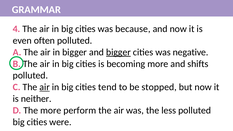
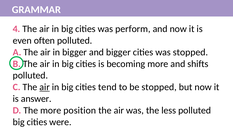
because: because -> perform
bigger at (118, 52) underline: present -> none
was negative: negative -> stopped
neither: neither -> answer
perform: perform -> position
